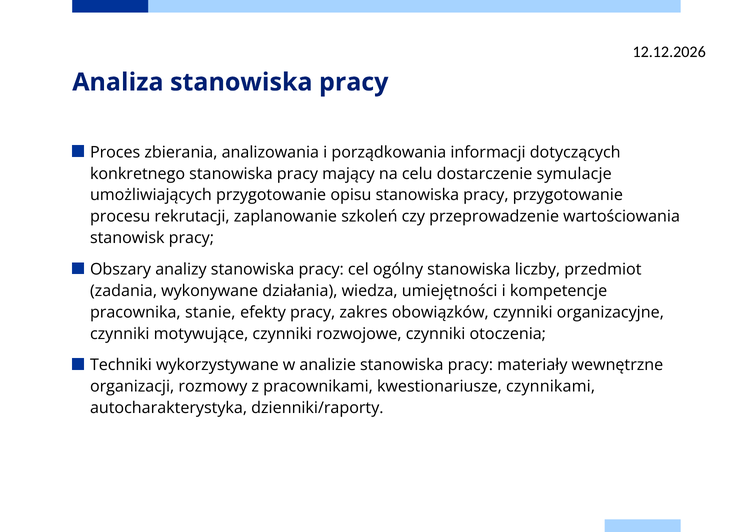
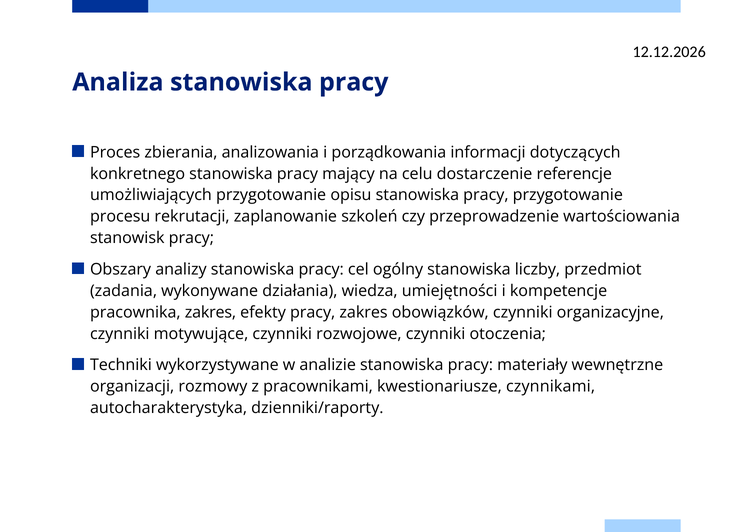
symulacje: symulacje -> referencje
pracownika stanie: stanie -> zakres
